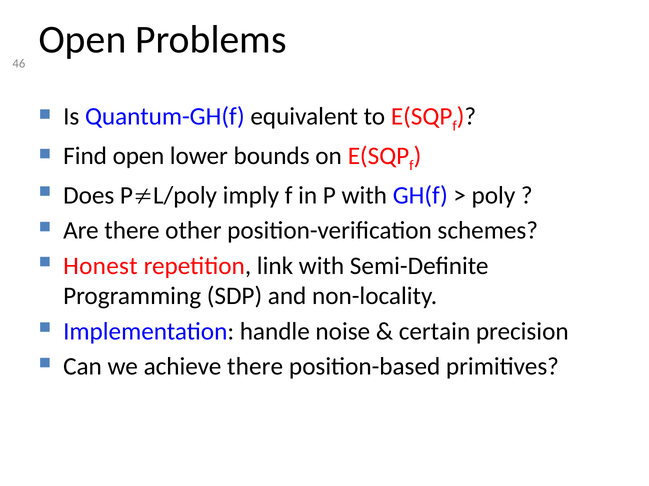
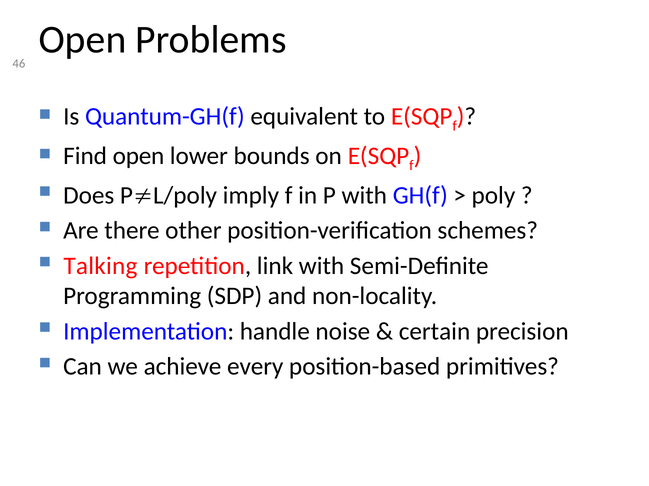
Honest: Honest -> Talking
achieve there: there -> every
